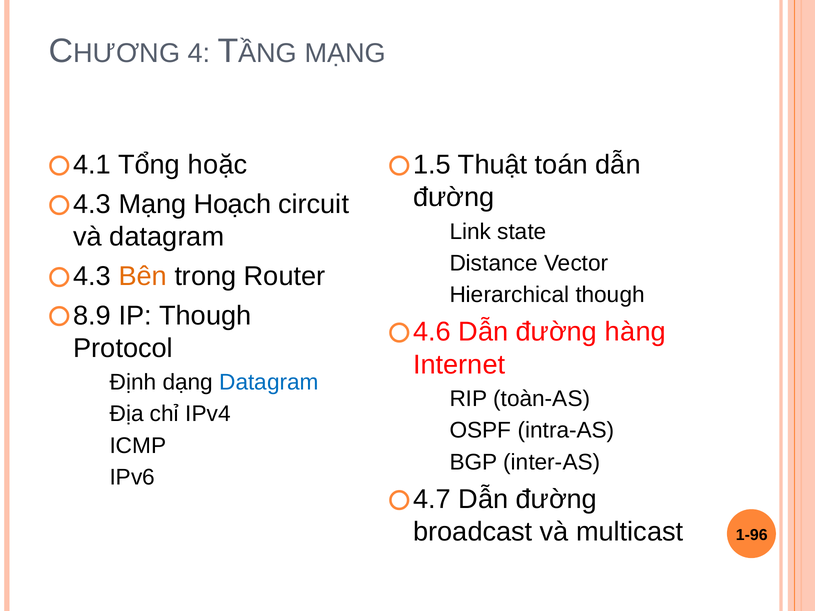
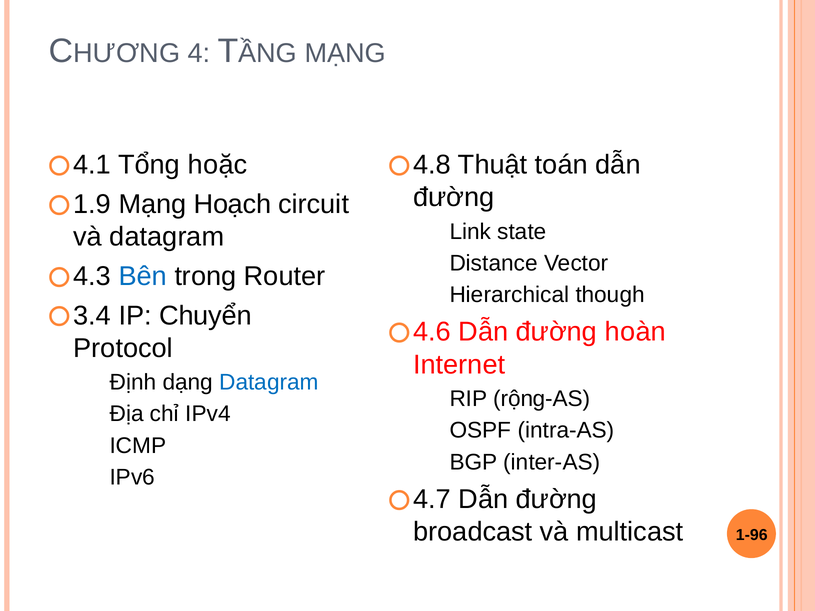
1.5: 1.5 -> 4.8
4.3 at (92, 204): 4.3 -> 1.9
Bên colour: orange -> blue
8.9: 8.9 -> 3.4
IP Though: Though -> Chuyển
hàng: hàng -> hoàn
toàn-AS: toàn-AS -> rộng-AS
